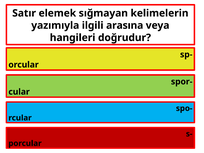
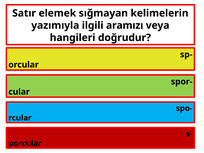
arasına: arasına -> aramızı
